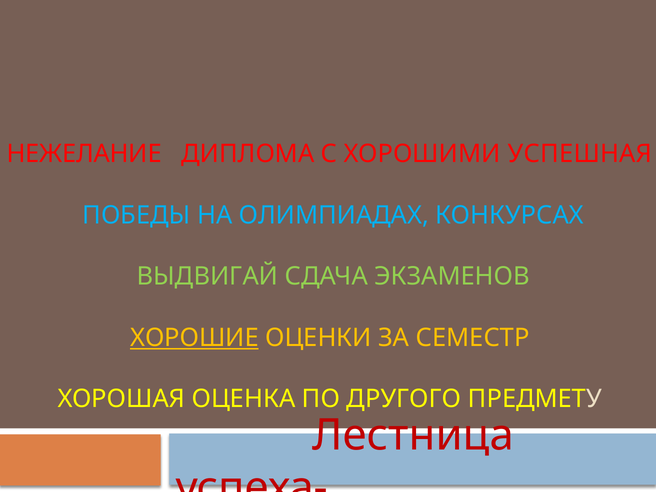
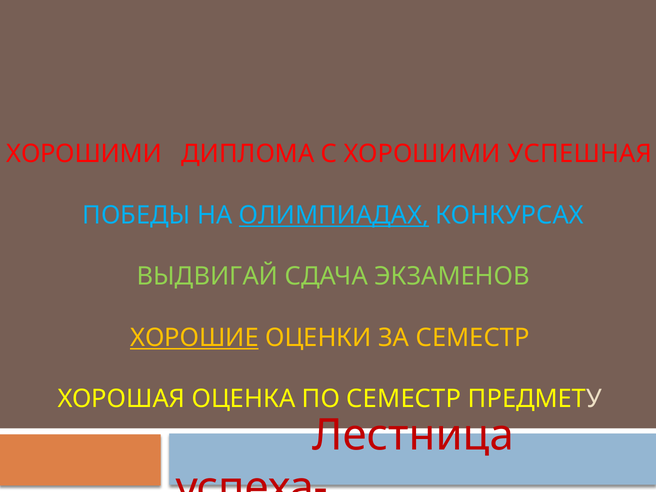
НЕЖЕЛАНИЕ at (84, 154): НЕЖЕЛАНИЕ -> ХОРОШИМИ
ОЛИМПИАДАХ underline: none -> present
ПО ДРУГОГО: ДРУГОГО -> СЕМЕСТР
